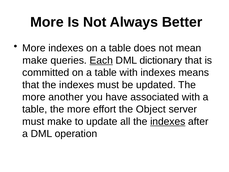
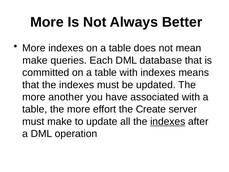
Each underline: present -> none
dictionary: dictionary -> database
Object: Object -> Create
